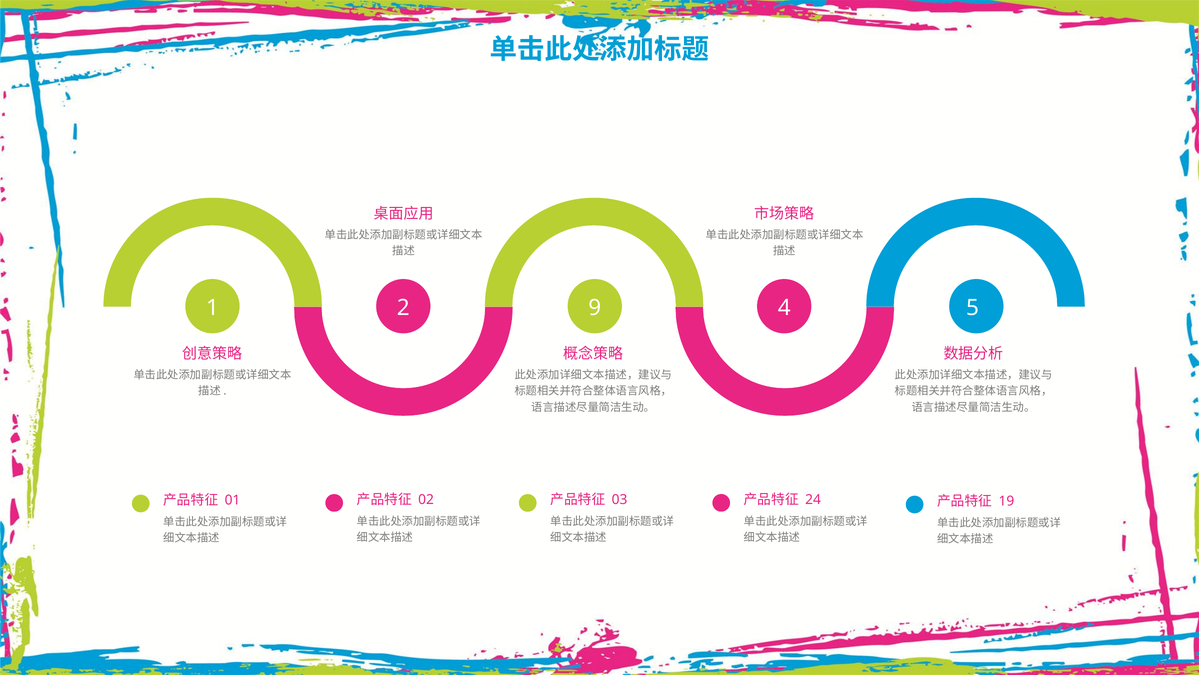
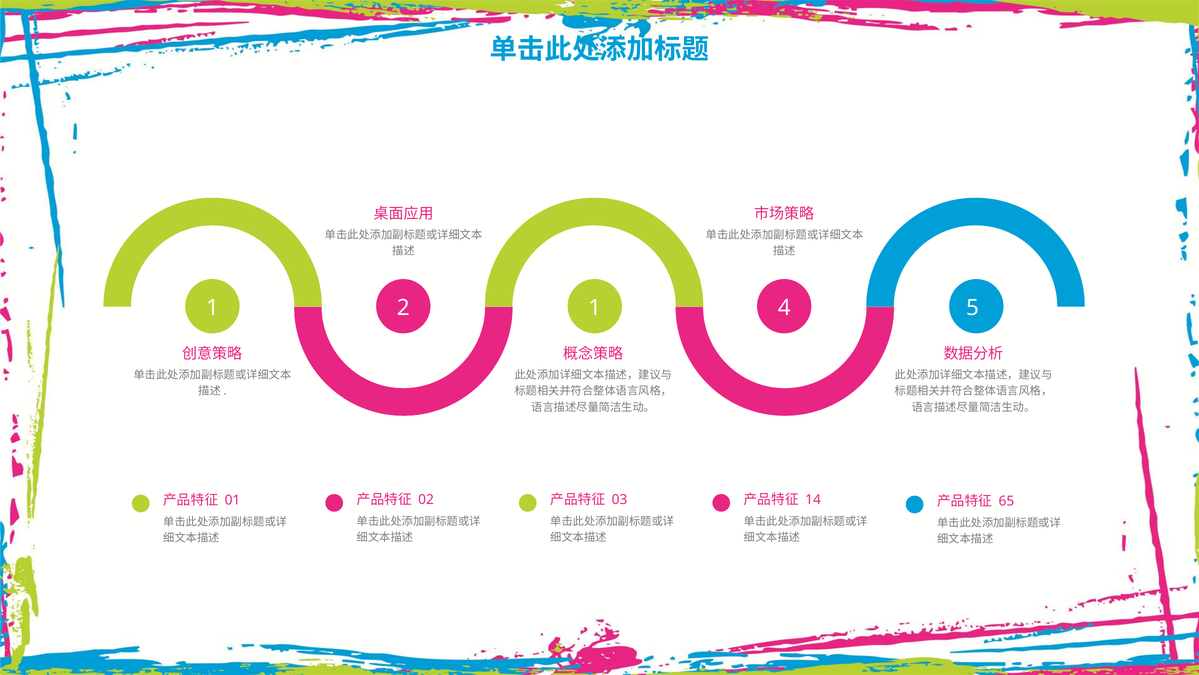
2 9: 9 -> 1
24: 24 -> 14
19: 19 -> 65
